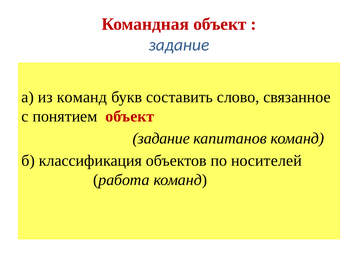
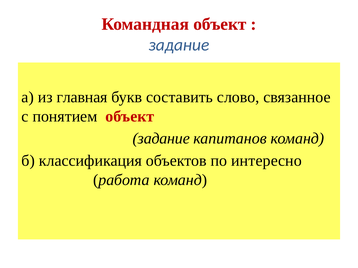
из команд: команд -> главная
носителей: носителей -> интересно
